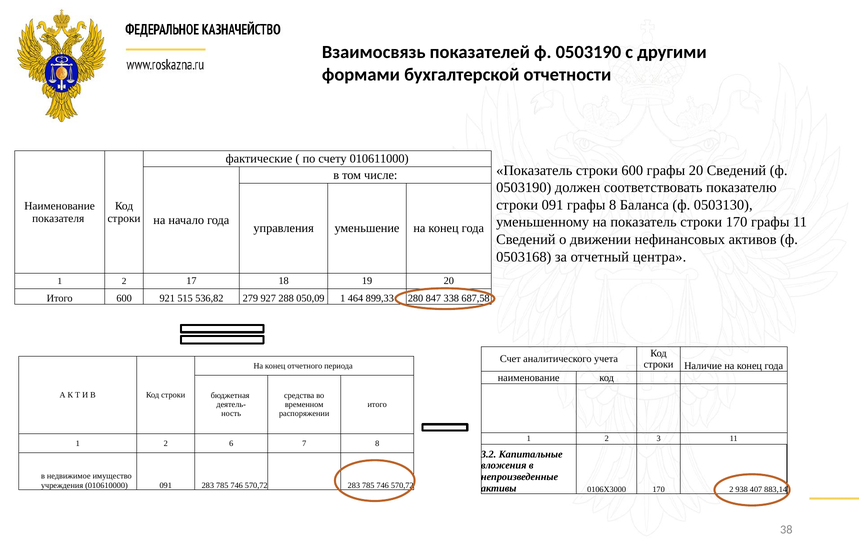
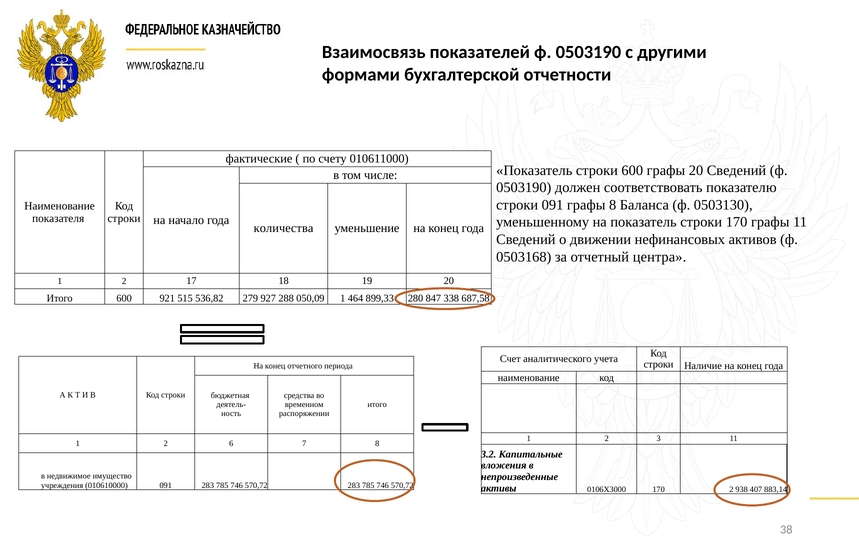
управления: управления -> количества
